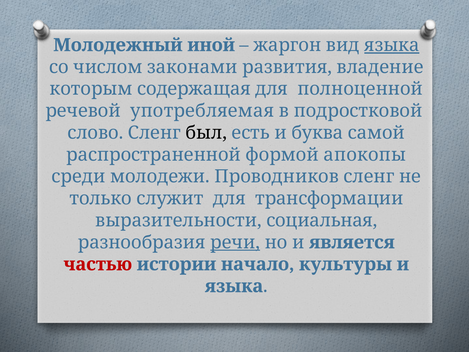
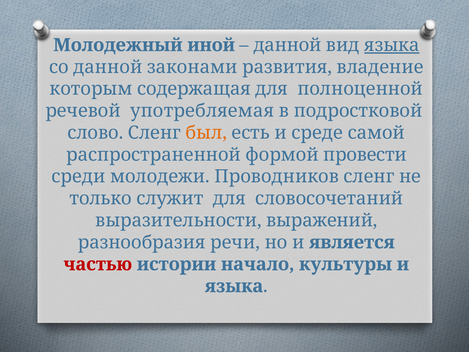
жаргон at (287, 45): жаргон -> данной
со числом: числом -> данной
был colour: black -> orange
буква: буква -> среде
апокопы: апокопы -> провести
трансформации: трансформации -> словосочетаний
социальная: социальная -> выражений
речи underline: present -> none
